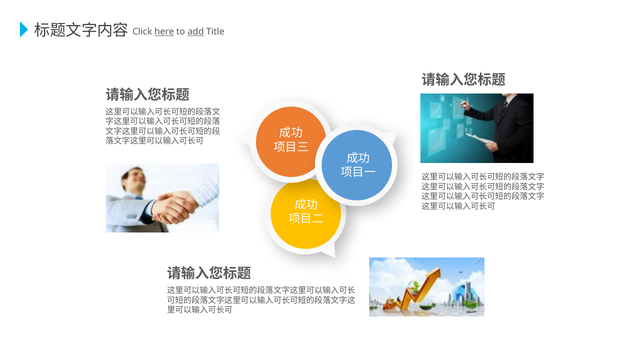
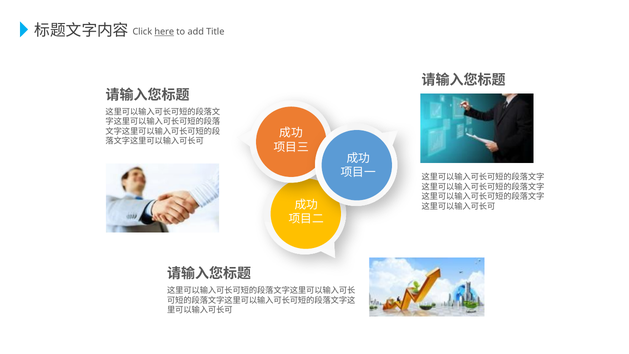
add underline: present -> none
